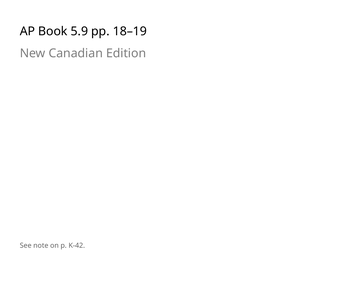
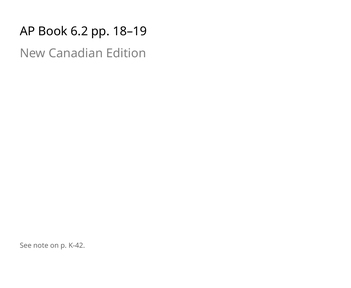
5.9: 5.9 -> 6.2
